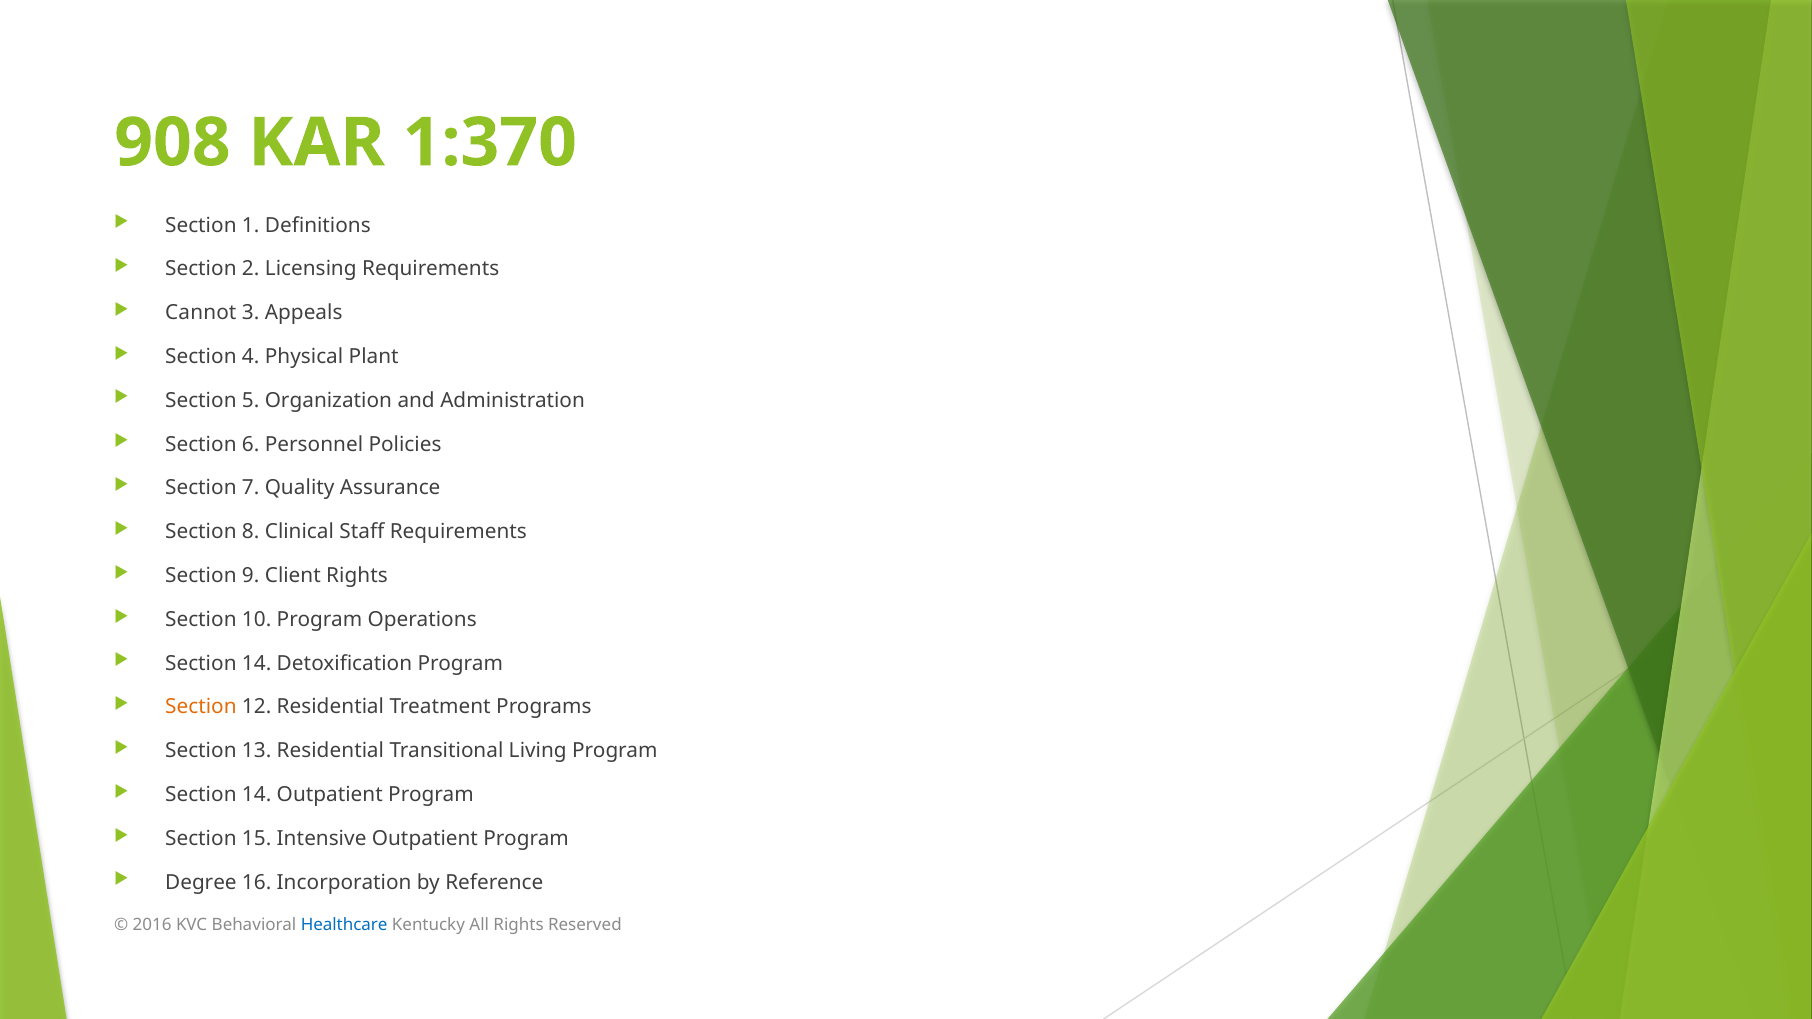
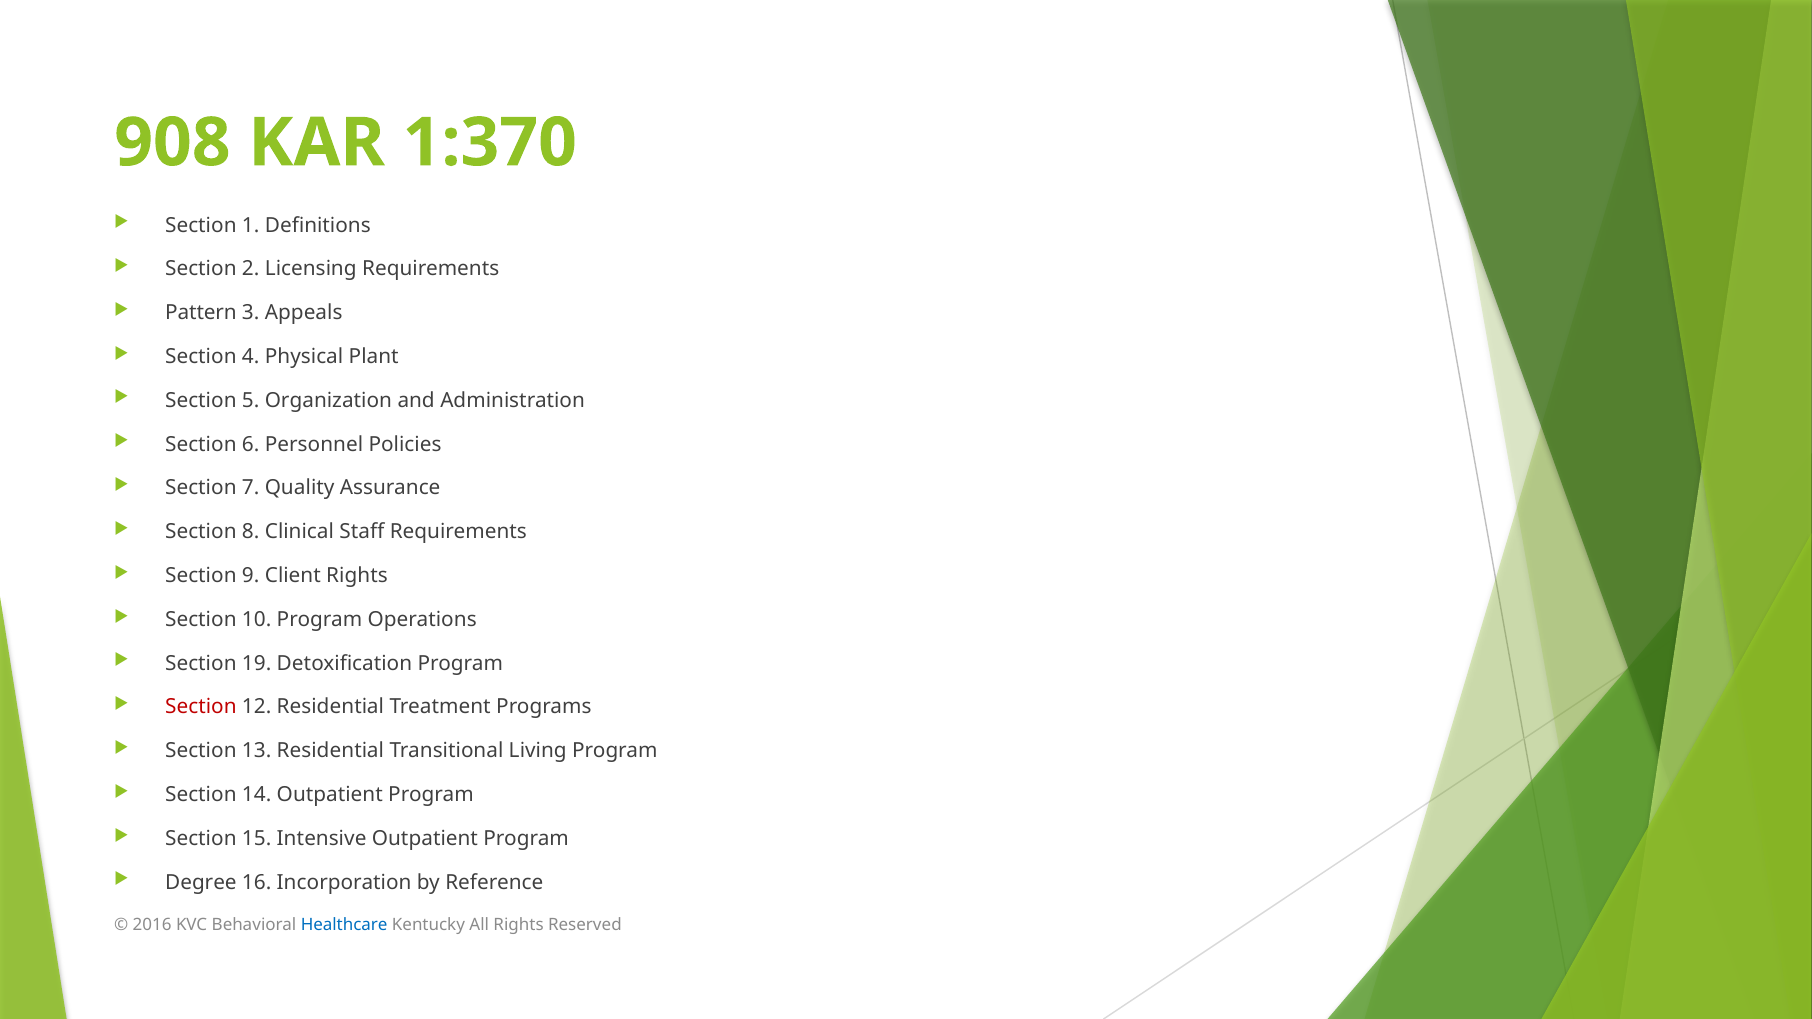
Cannot: Cannot -> Pattern
14 at (257, 663): 14 -> 19
Section at (201, 707) colour: orange -> red
